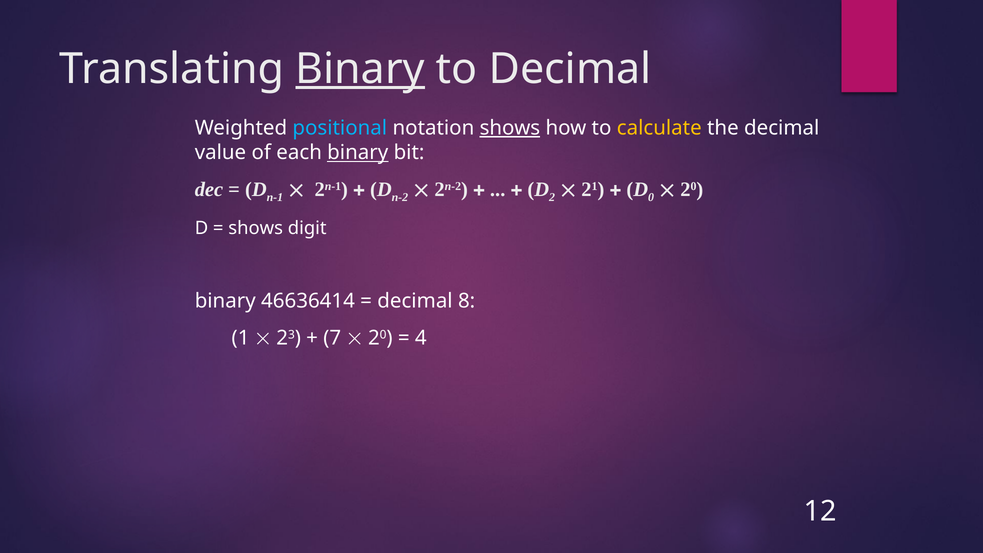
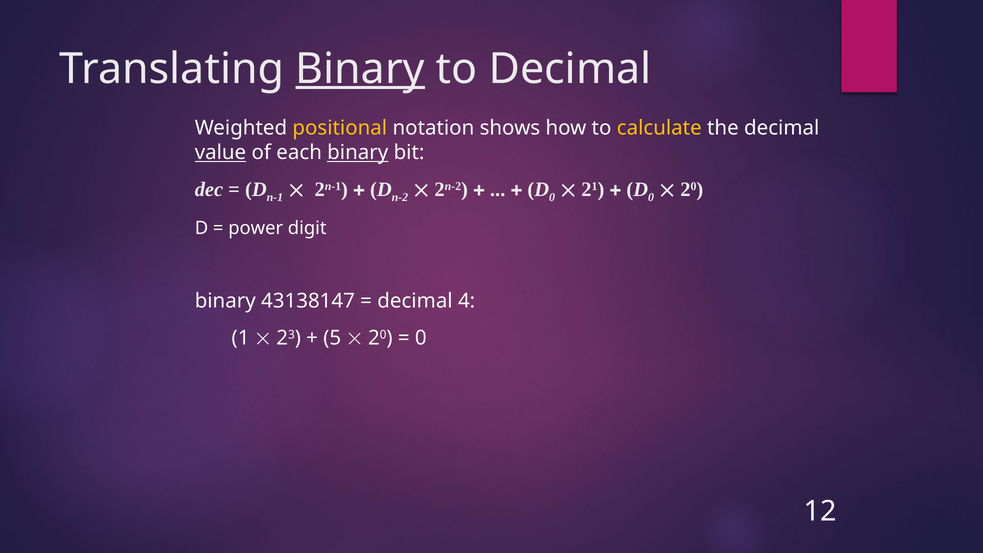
positional colour: light blue -> yellow
shows at (510, 128) underline: present -> none
value underline: none -> present
2 at (552, 197): 2 -> 0
shows at (256, 228): shows -> power
46636414: 46636414 -> 43138147
8: 8 -> 4
7: 7 -> 5
4 at (421, 338): 4 -> 0
